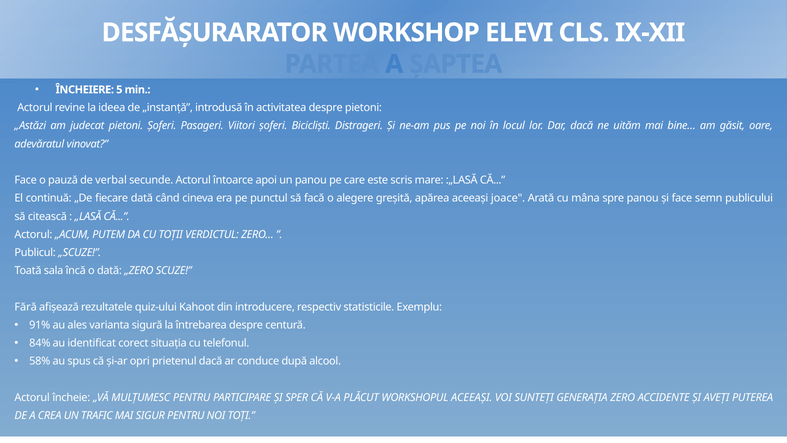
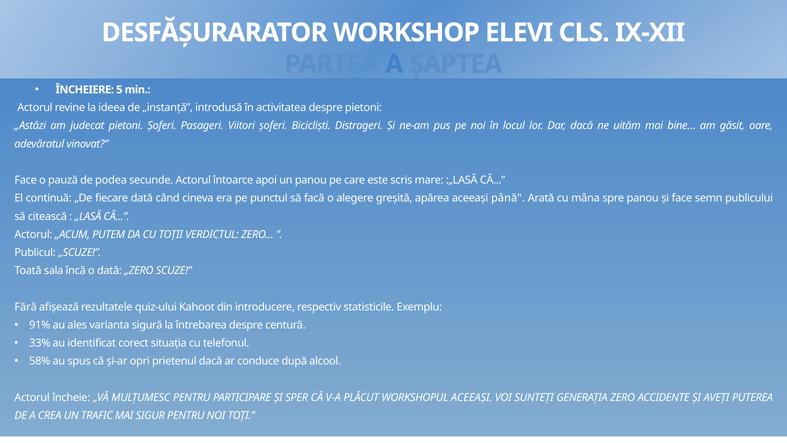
verbal: verbal -> podea
joace: joace -> până
84%: 84% -> 33%
